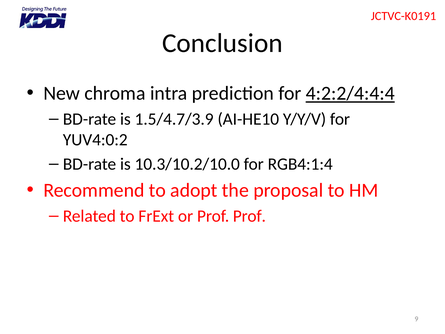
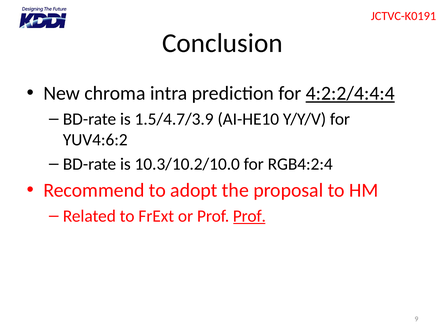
YUV4:0:2: YUV4:0:2 -> YUV4:6:2
RGB4:1:4: RGB4:1:4 -> RGB4:2:4
Prof at (249, 216) underline: none -> present
